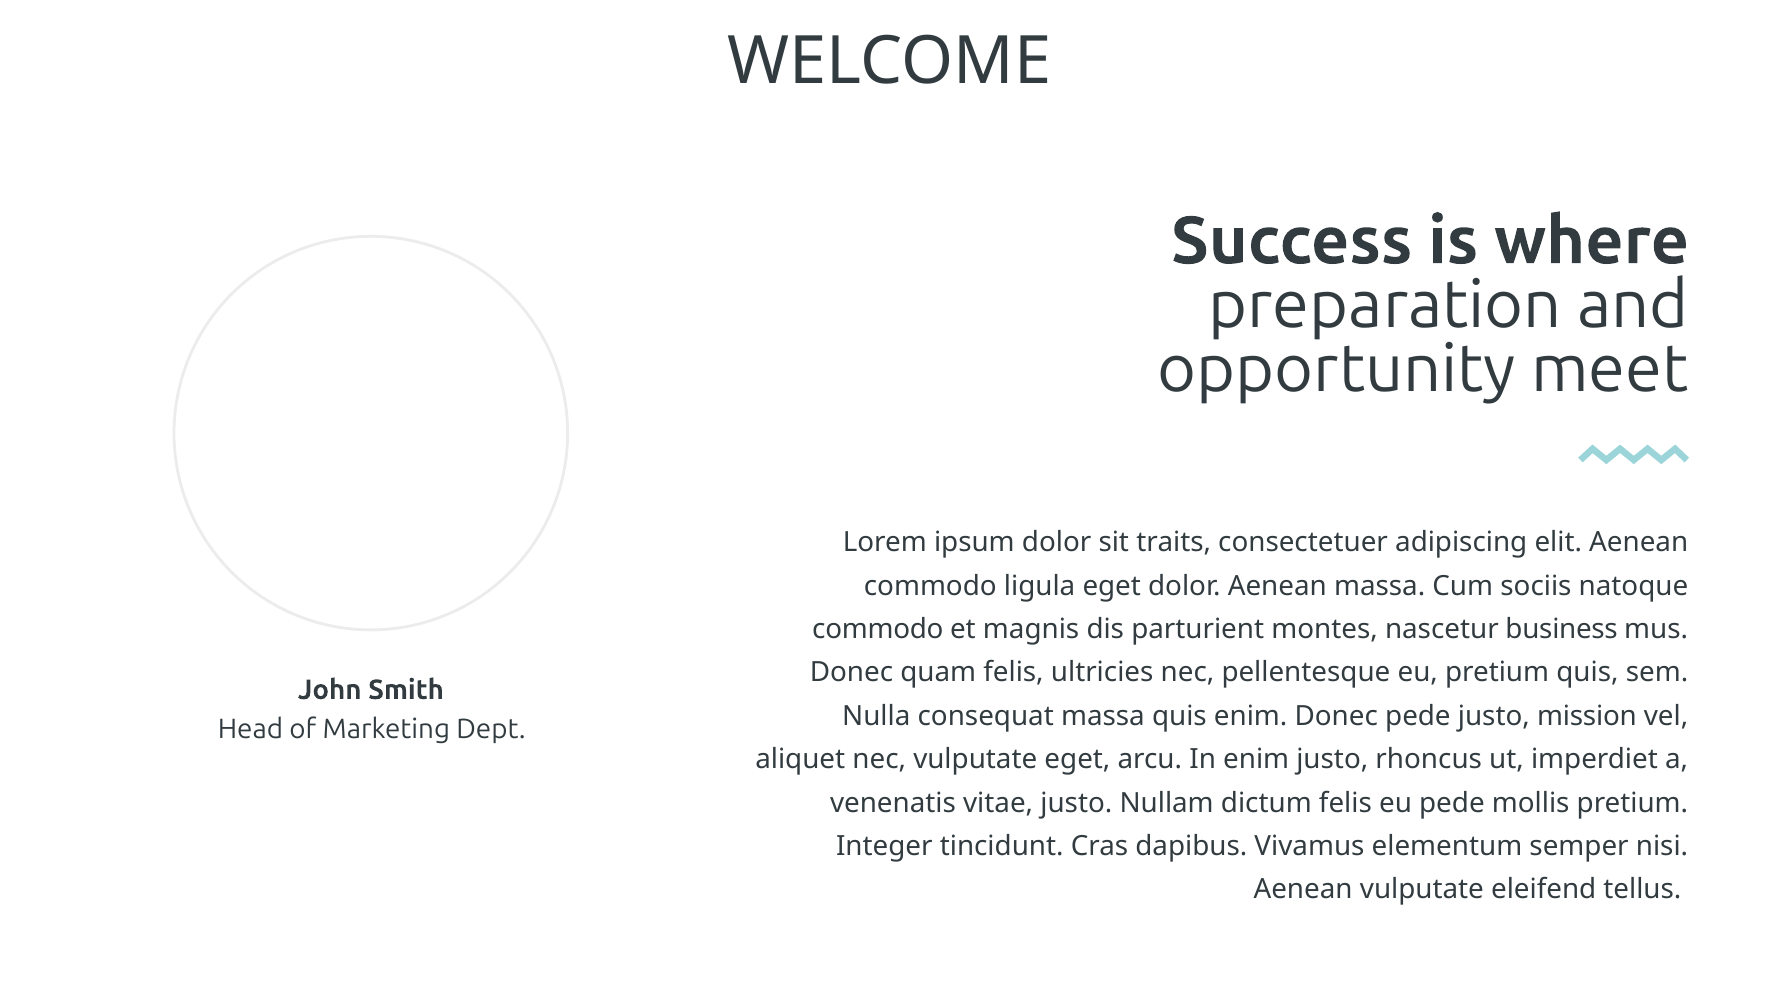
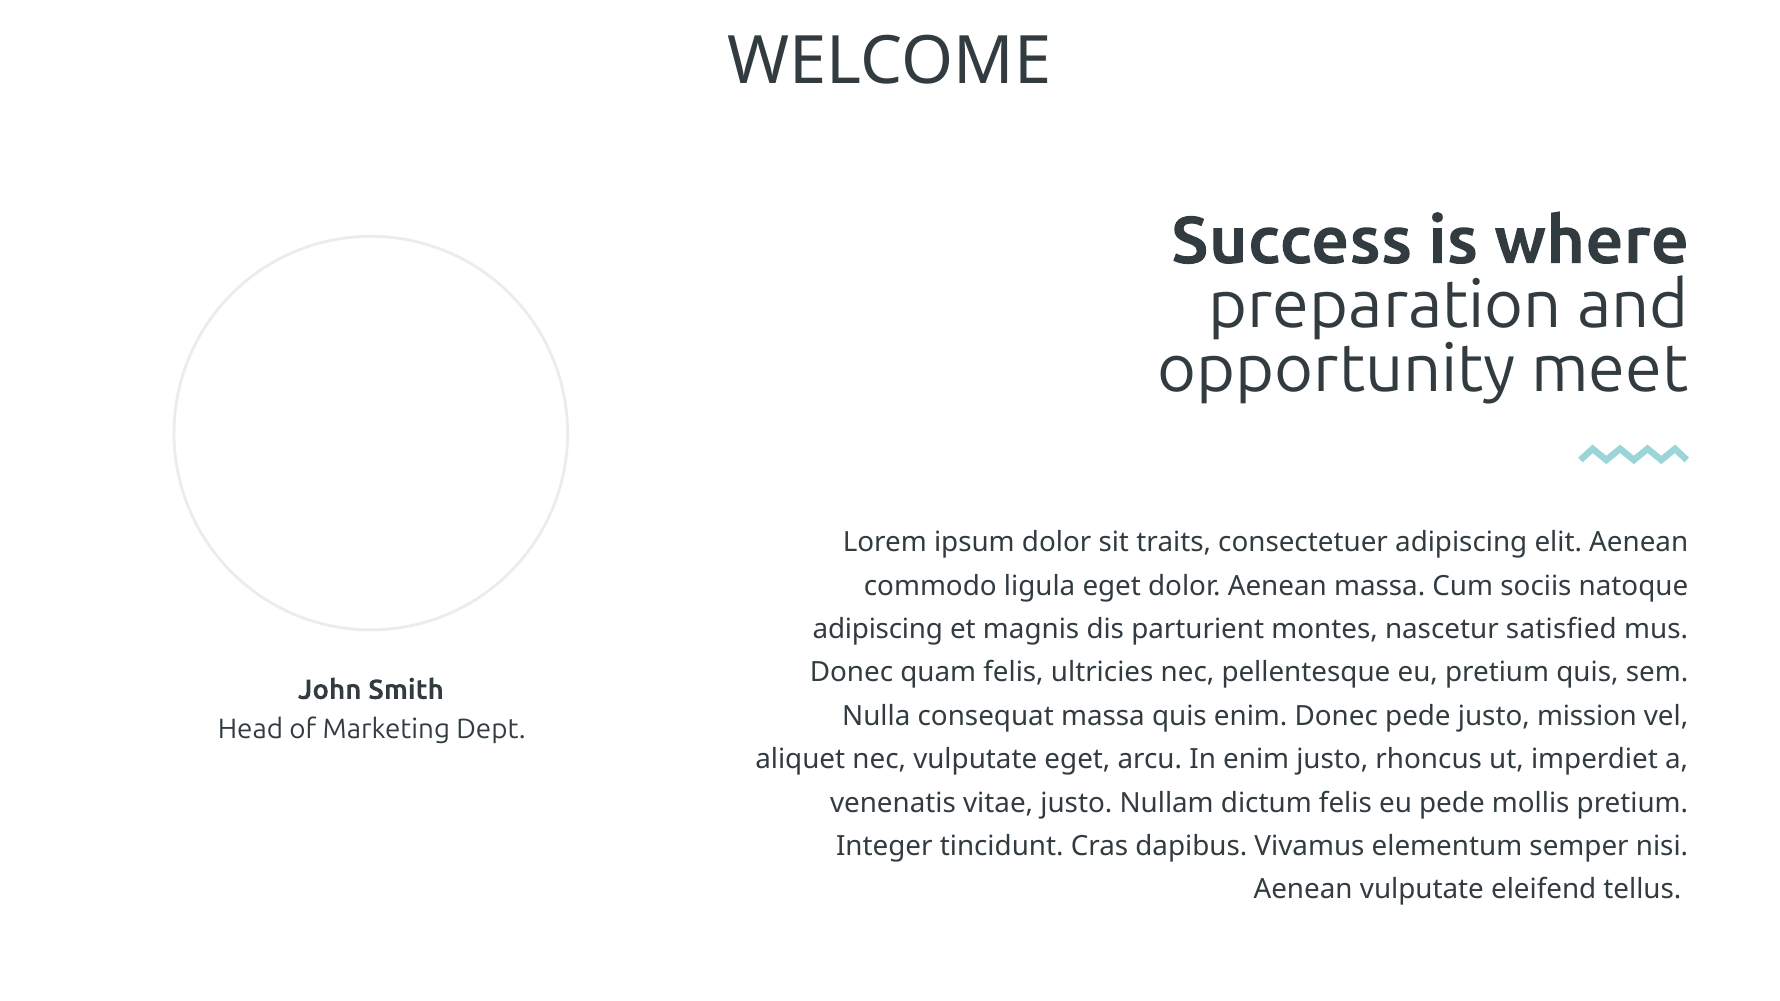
commodo at (878, 629): commodo -> adipiscing
business: business -> satisfied
